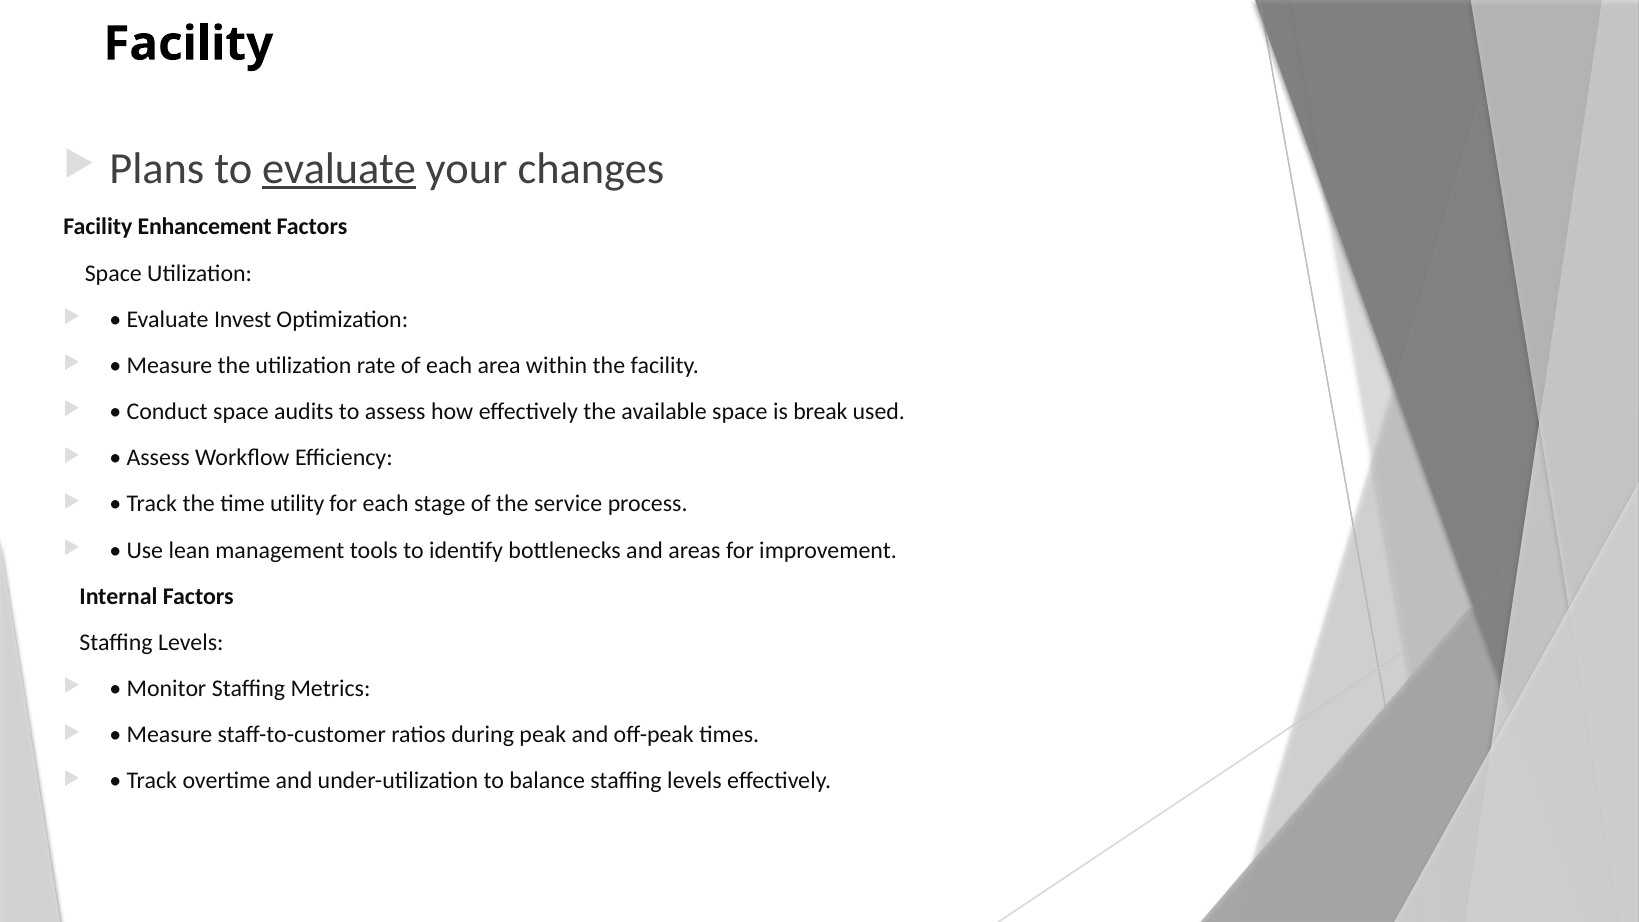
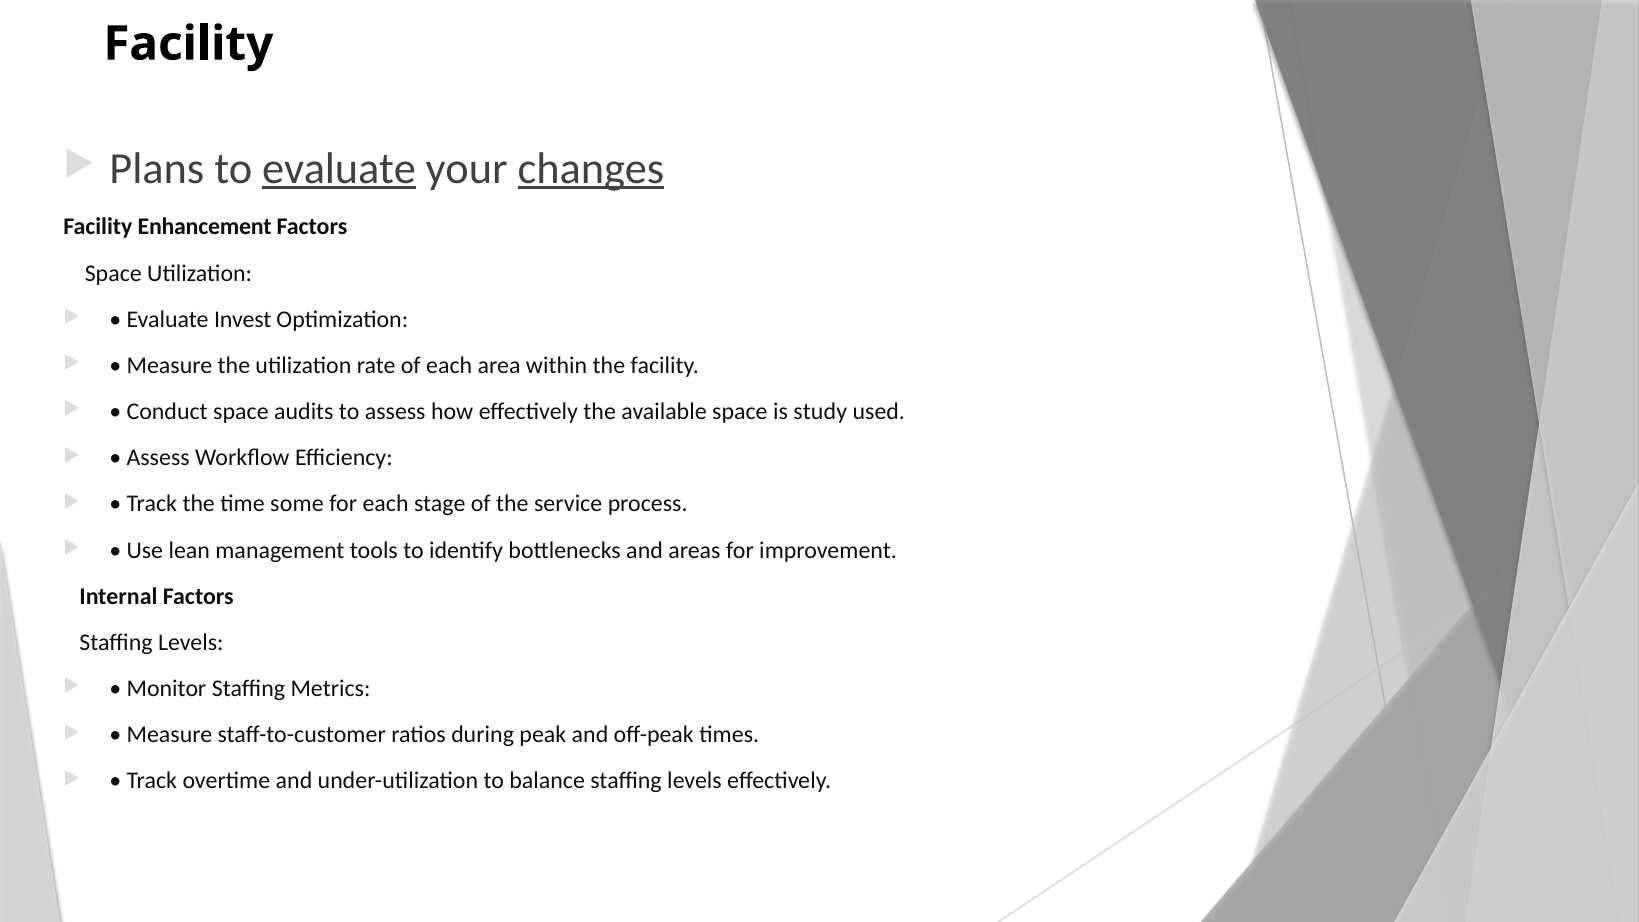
changes underline: none -> present
break: break -> study
utility: utility -> some
